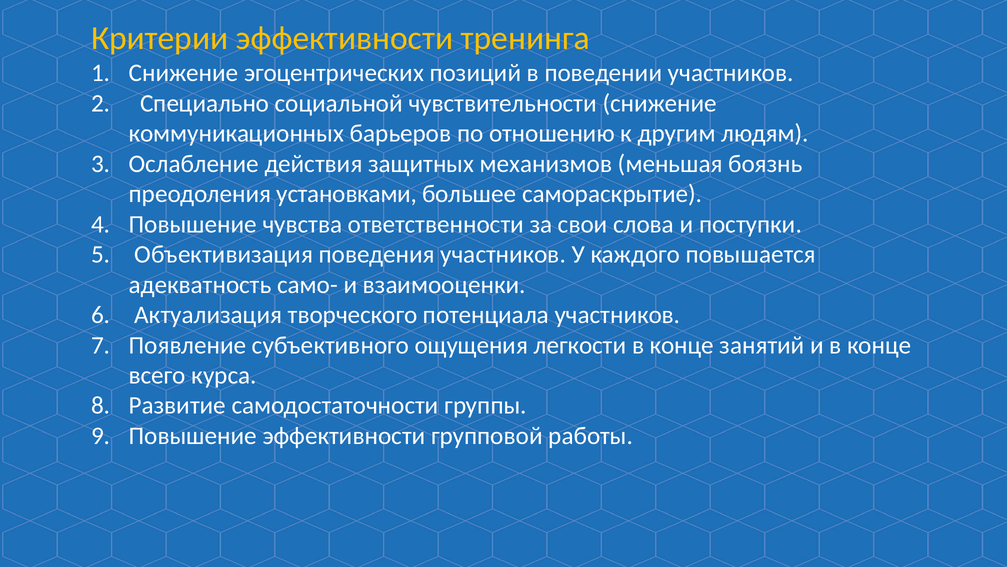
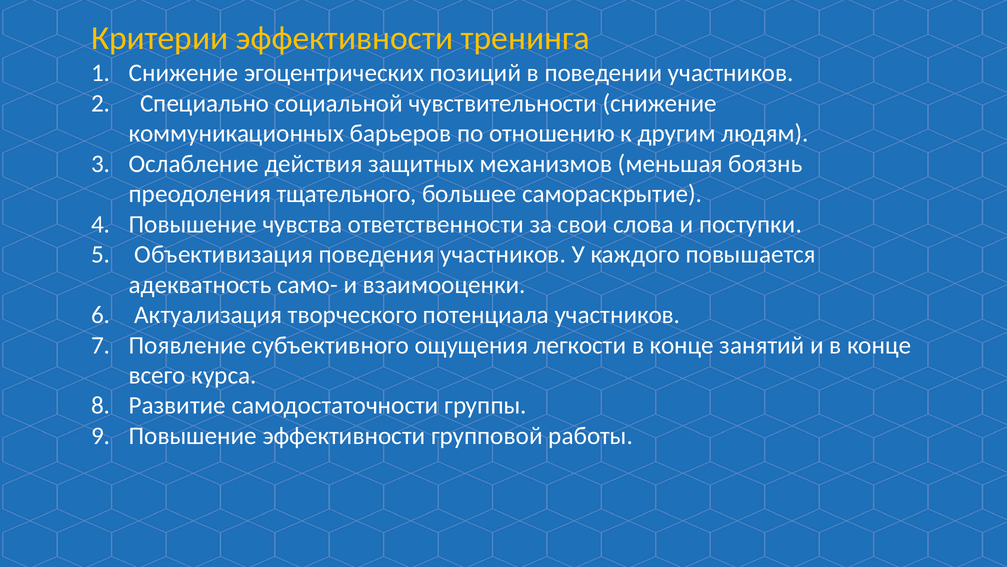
установками: установками -> тщательного
